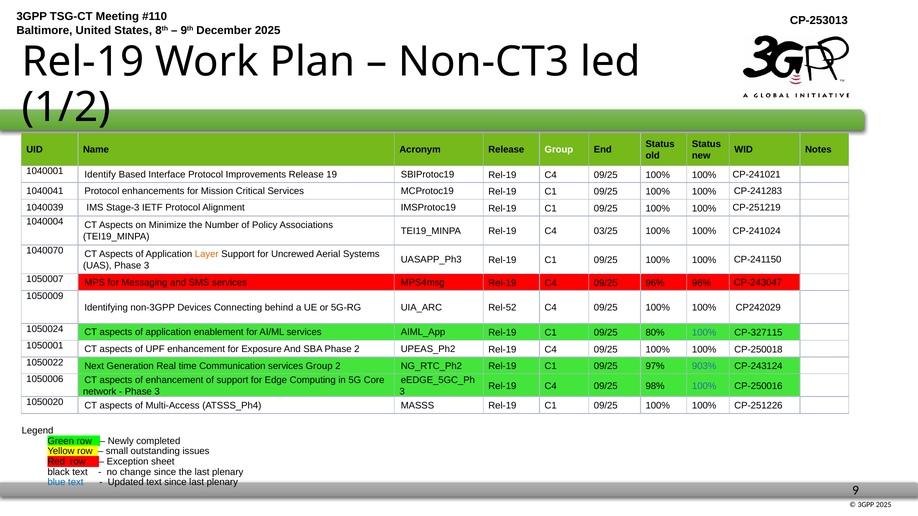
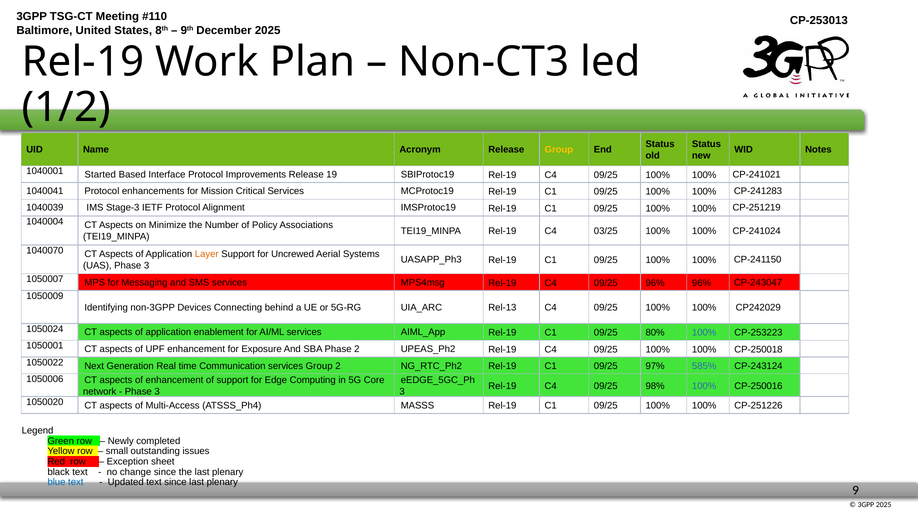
Group at (559, 150) colour: white -> yellow
Identify: Identify -> Started
Rel-52: Rel-52 -> Rel-13
CP-327115: CP-327115 -> CP-253223
903%: 903% -> 585%
